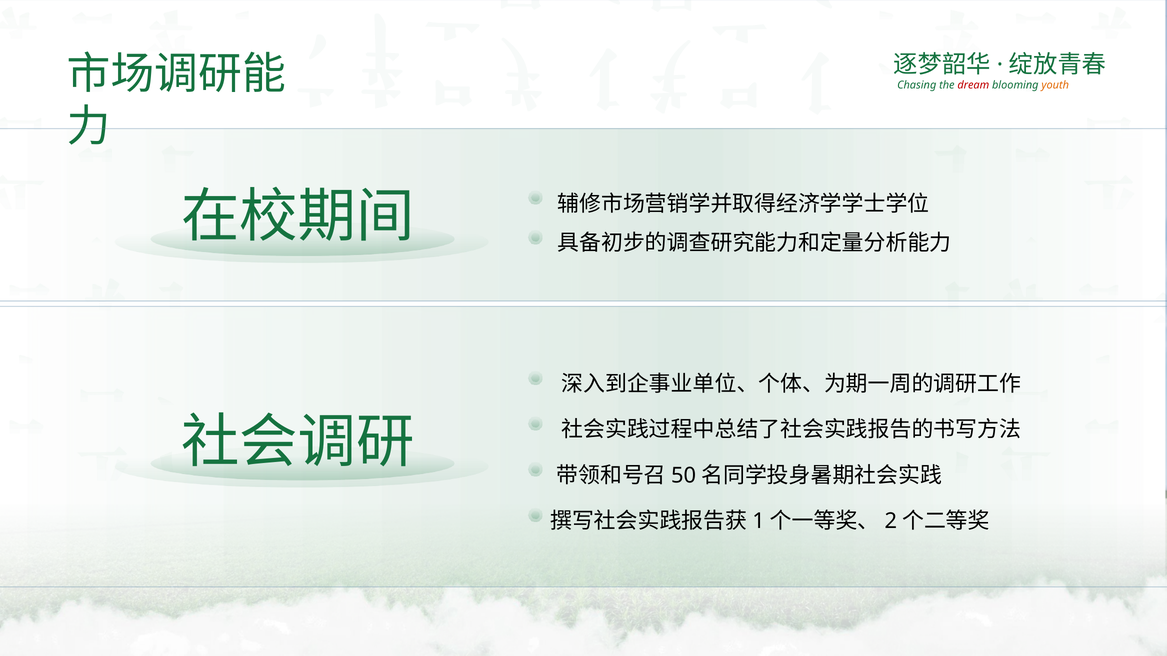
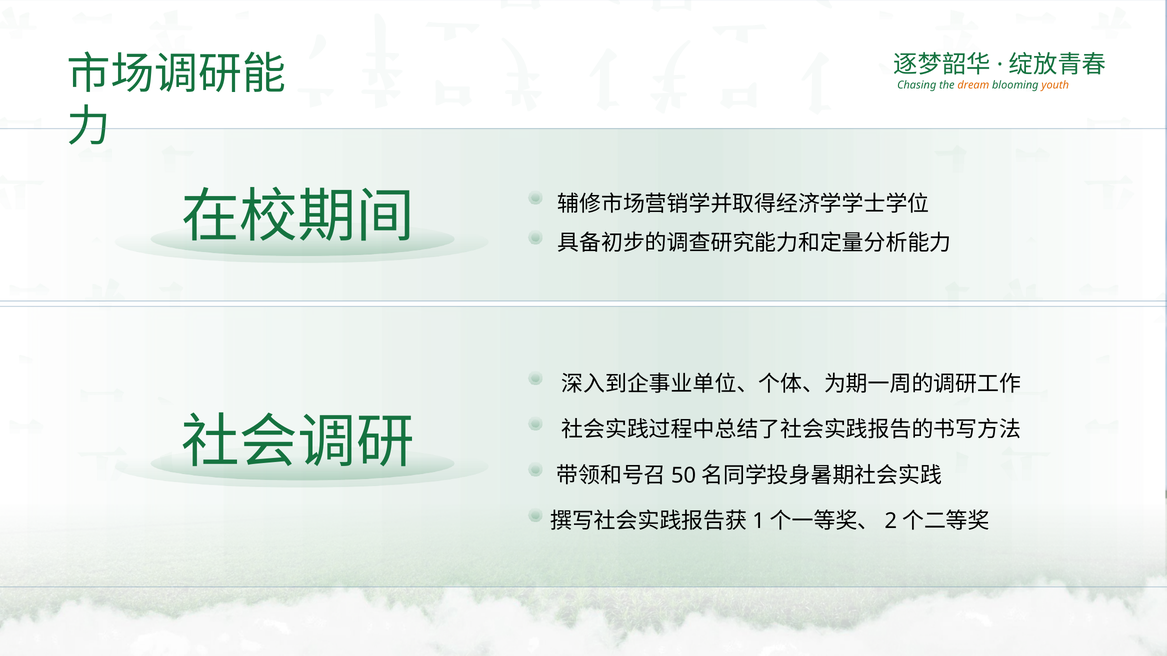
dream colour: red -> orange
